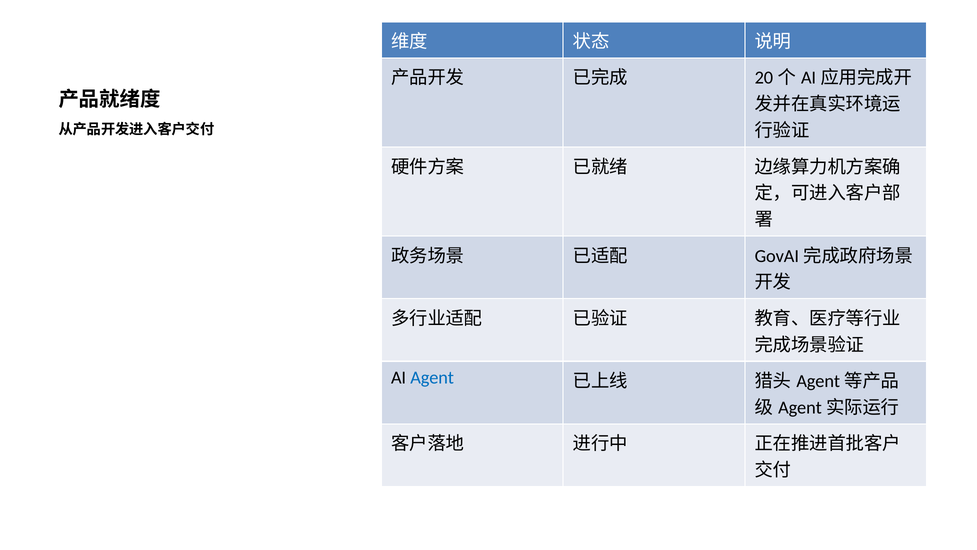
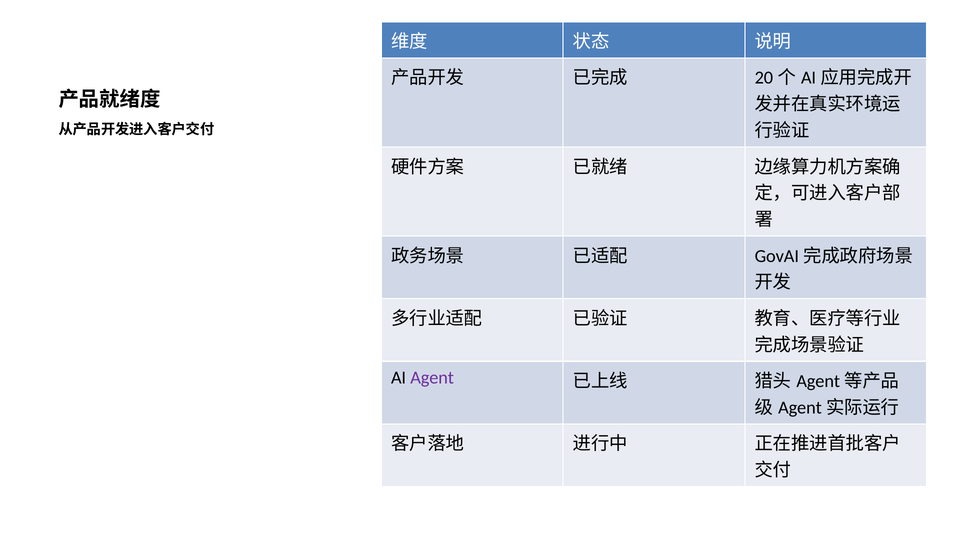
Agent colour: blue -> purple
